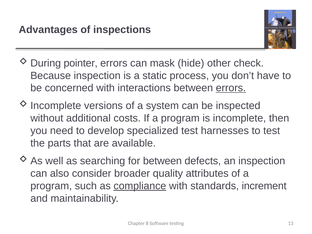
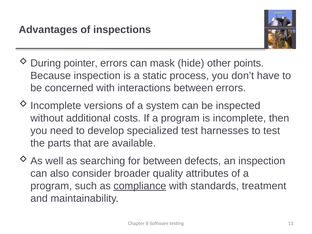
check: check -> points
errors at (231, 88) underline: present -> none
increment: increment -> treatment
